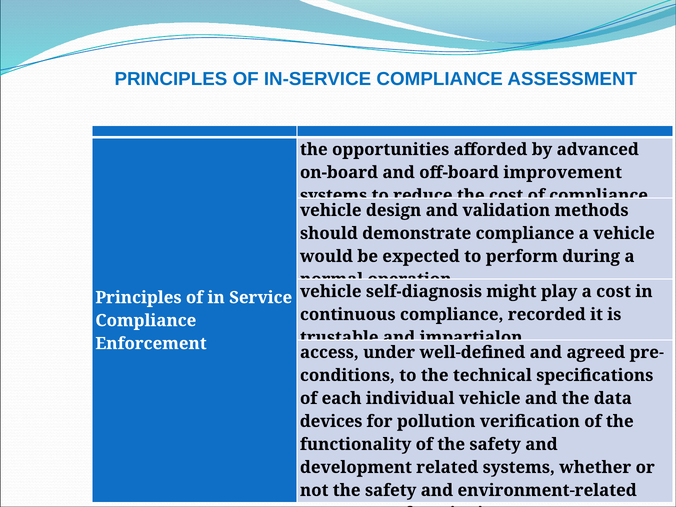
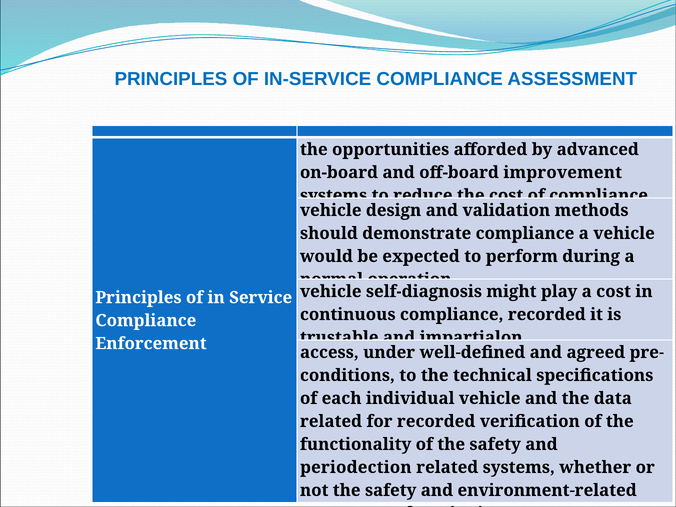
devices at (331, 421): devices -> related
for pollution: pollution -> recorded
development: development -> periodection
